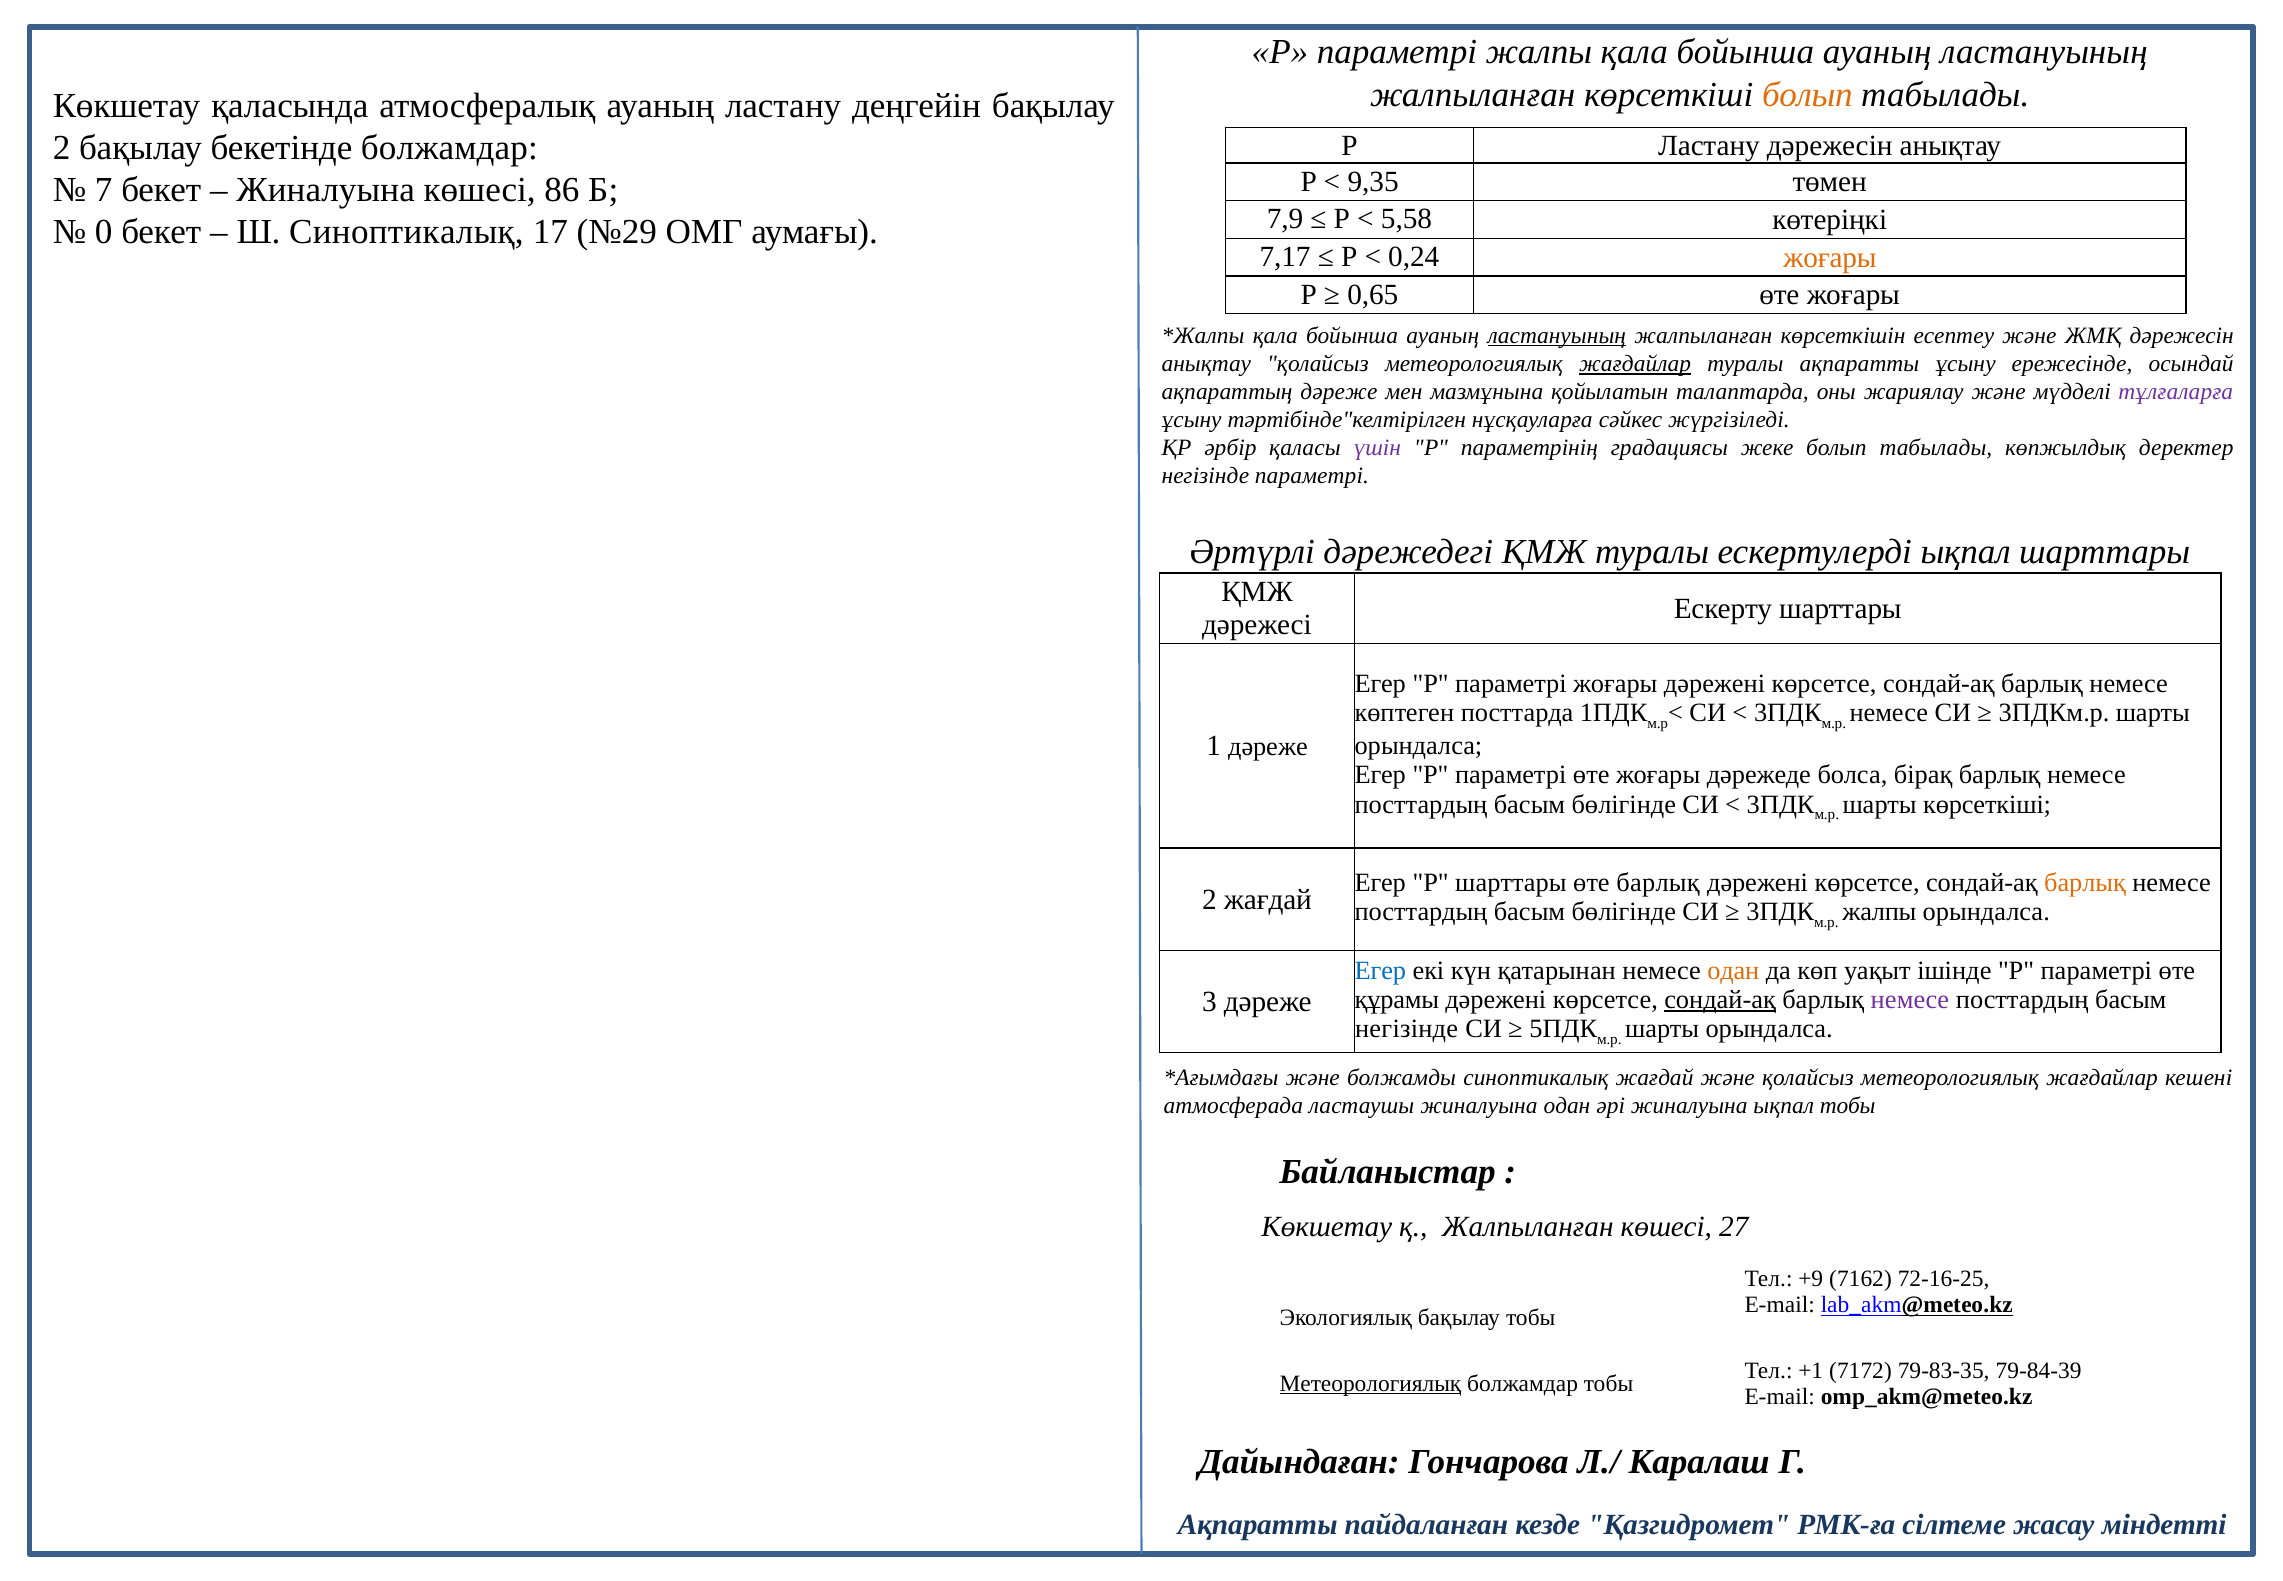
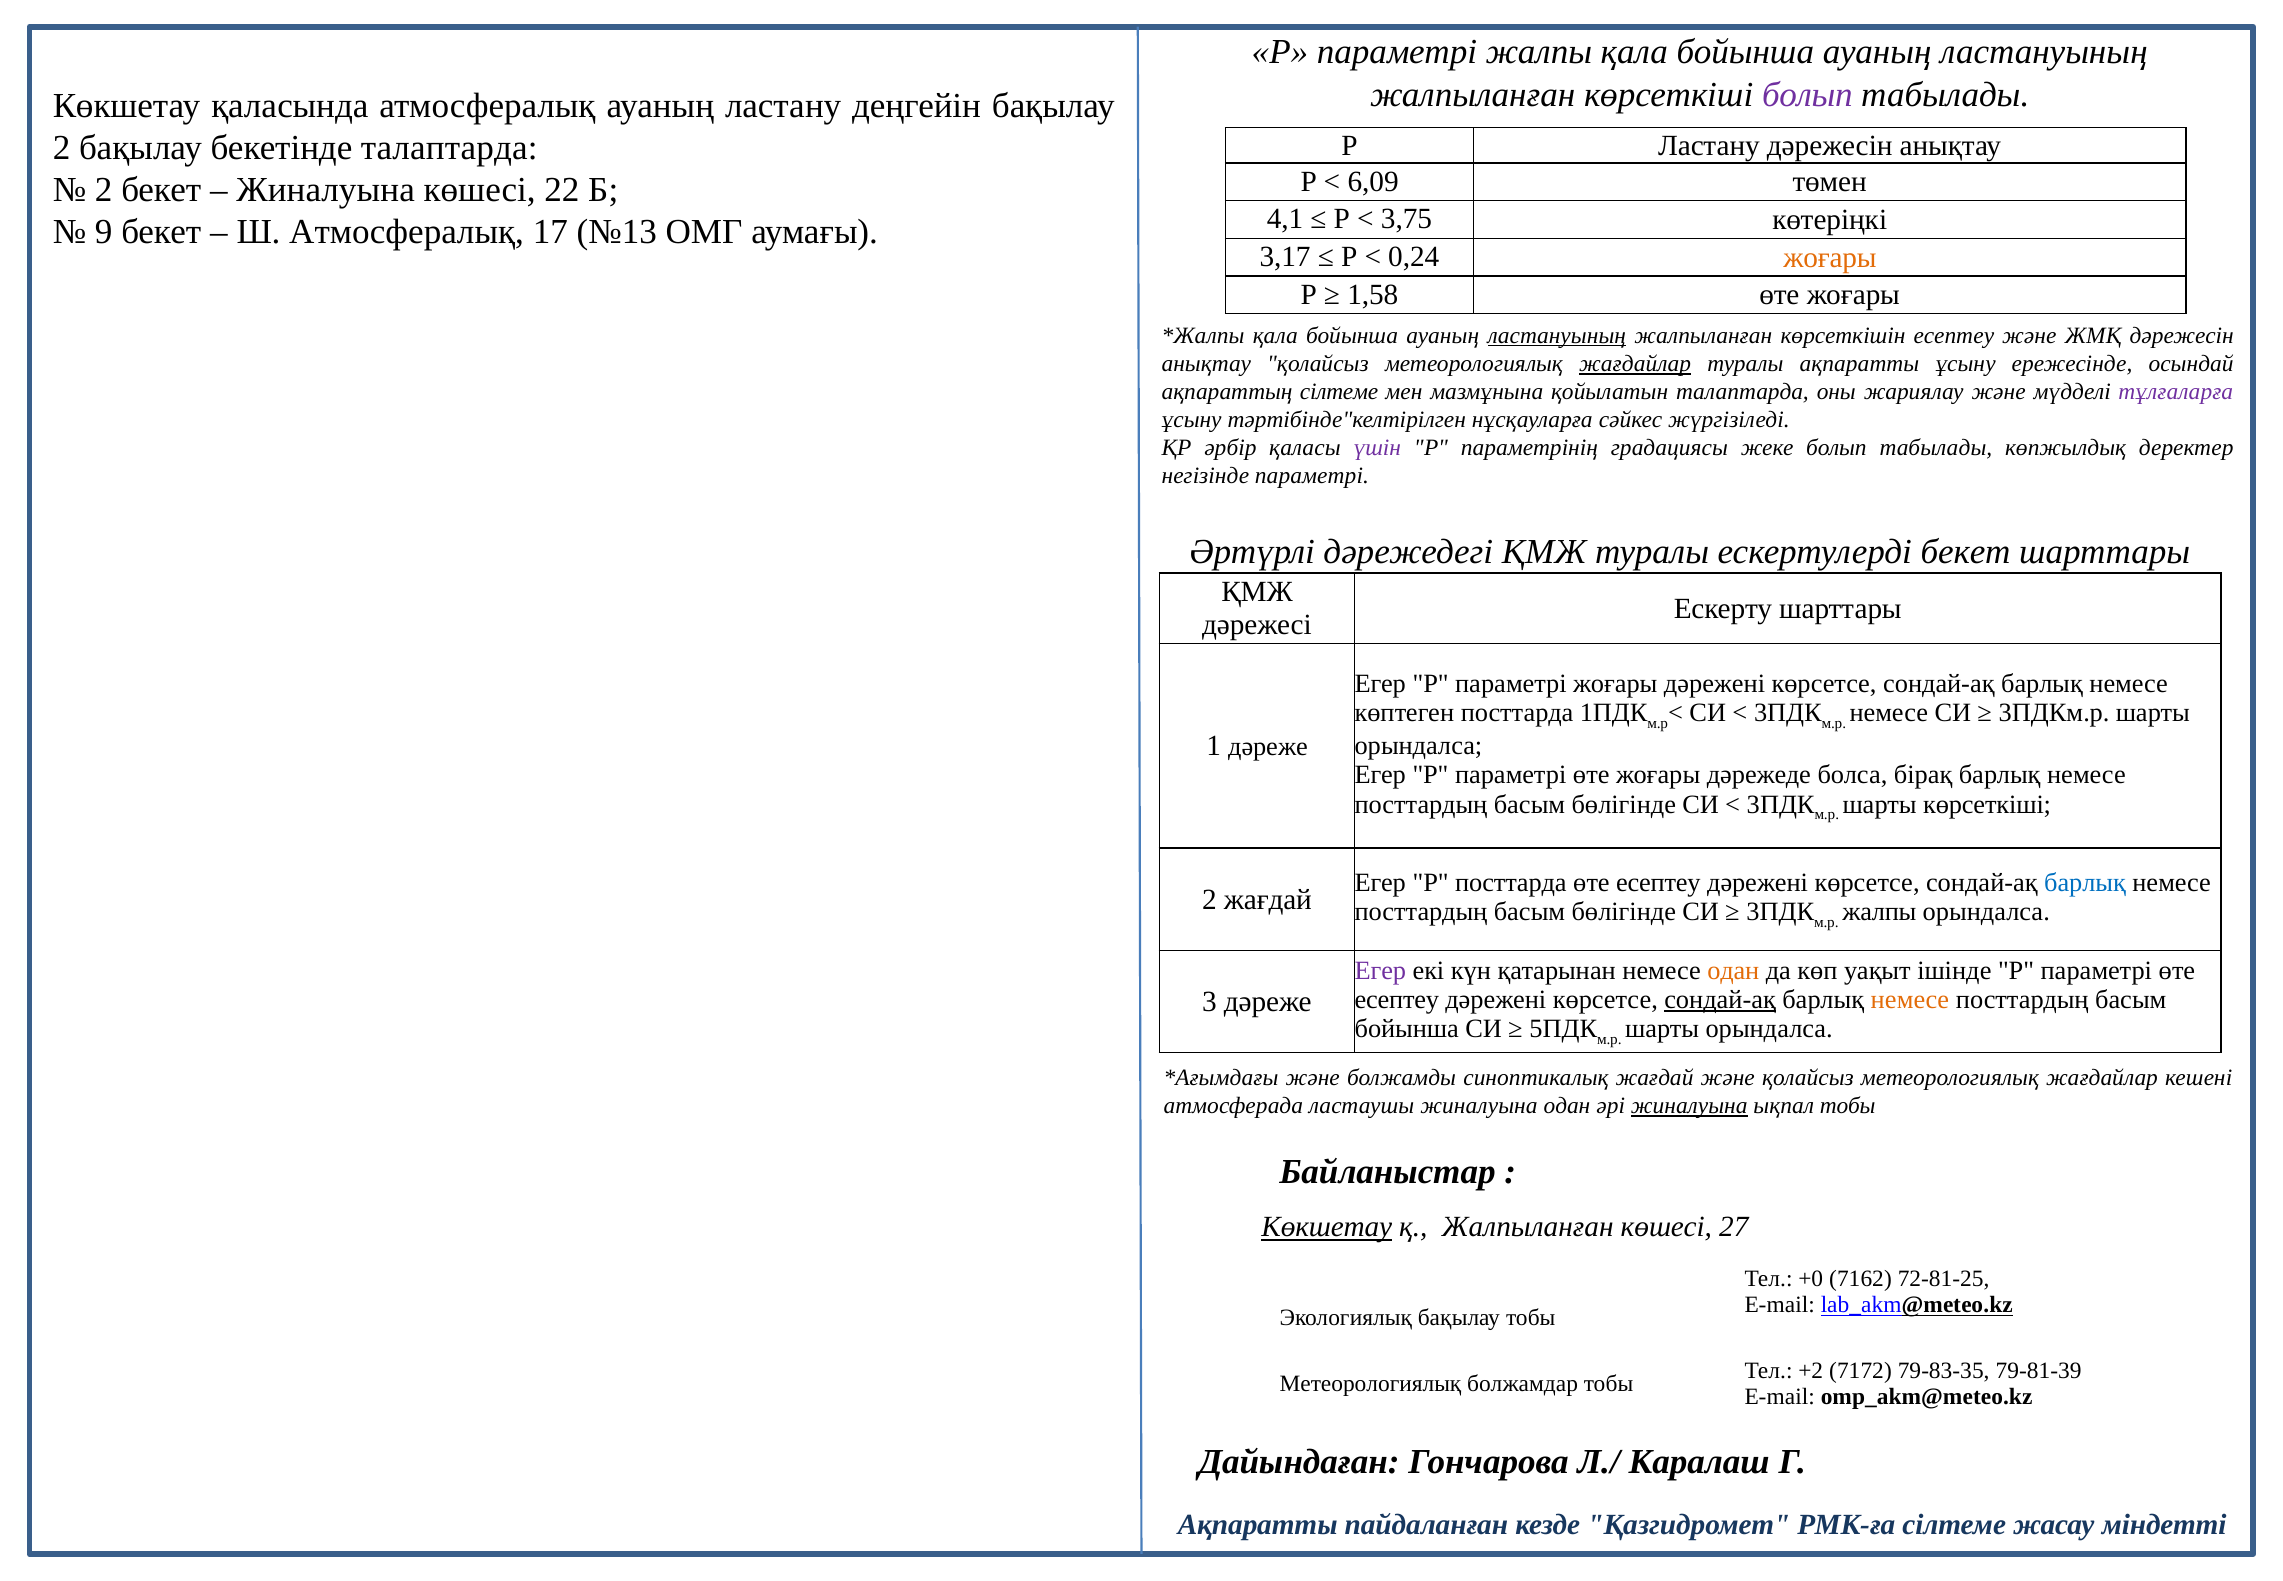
болып at (1807, 94) colour: orange -> purple
бекетінде болжамдар: болжамдар -> талаптарда
9,35: 9,35 -> 6,09
7 at (104, 190): 7 -> 2
86: 86 -> 22
7,9: 7,9 -> 4,1
5,58: 5,58 -> 3,75
0: 0 -> 9
Ш Синоптикалық: Синоптикалық -> Атмосфералық
№29: №29 -> №13
7,17: 7,17 -> 3,17
0,65: 0,65 -> 1,58
ақпараттың дәреже: дәреже -> сілтеме
ескертулерді ықпал: ықпал -> бекет
Р шарттары: шарттары -> посттарда
барлық at (1658, 883): барлық -> есептеу
барлық at (2085, 883) colour: orange -> blue
Егер at (1380, 970) colour: blue -> purple
құрамы at (1397, 999): құрамы -> есептеу
немесе at (1910, 999) colour: purple -> orange
негізінде at (1407, 1029): негізінде -> бойынша
жиналуына at (1689, 1106) underline: none -> present
Көкшетау at (1327, 1227) underline: none -> present
+9: +9 -> +0
72-16-25: 72-16-25 -> 72-81-25
+1: +1 -> +2
79-84-39: 79-84-39 -> 79-81-39
Метеорологиялық at (1370, 1383) underline: present -> none
